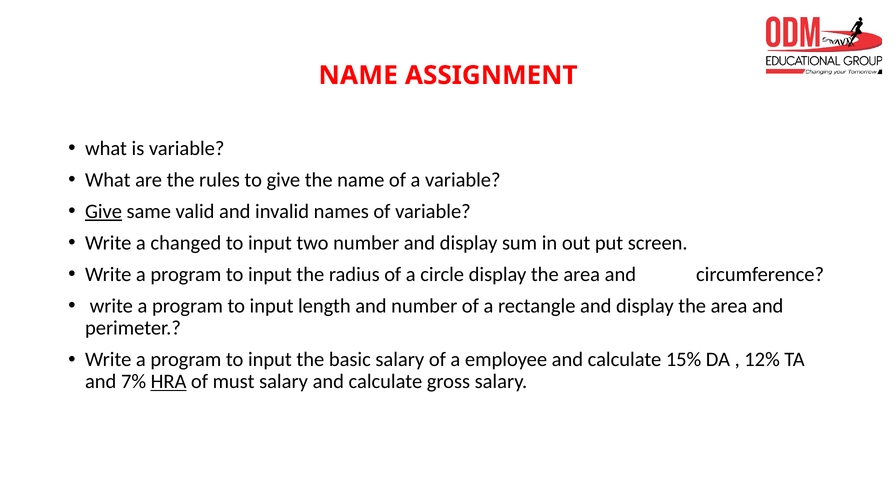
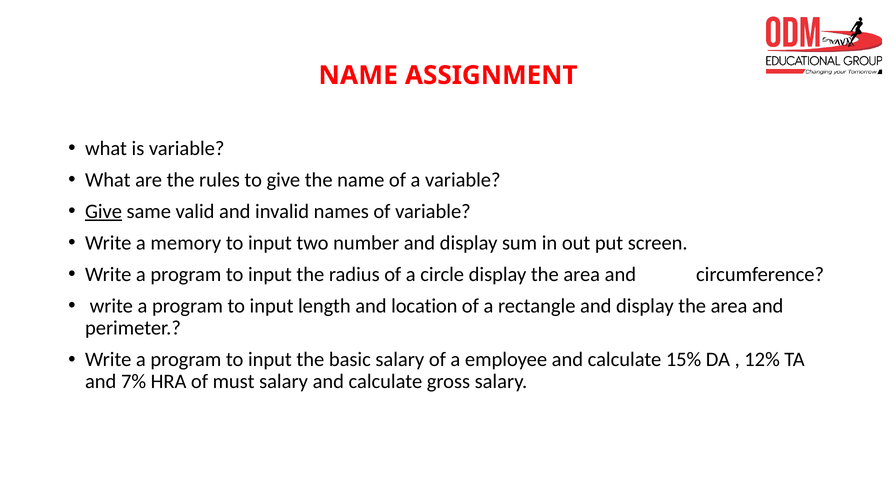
changed: changed -> memory
and number: number -> location
HRA underline: present -> none
